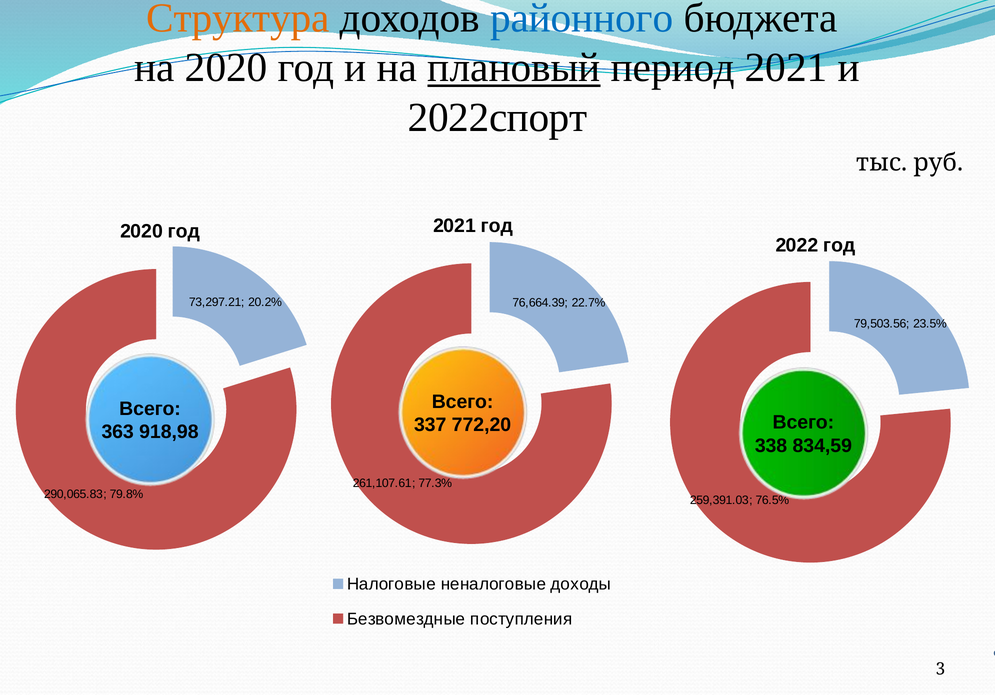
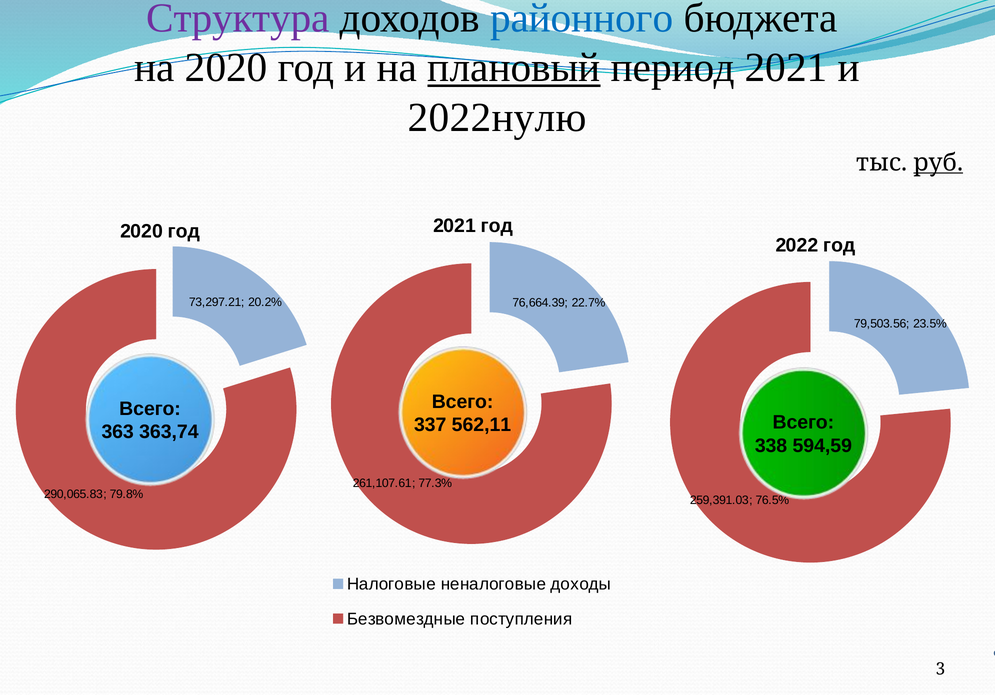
Структура colour: orange -> purple
2022спорт: 2022спорт -> 2022нулю
руб underline: none -> present
772,20: 772,20 -> 562,11
918,98: 918,98 -> 363,74
834,59: 834,59 -> 594,59
